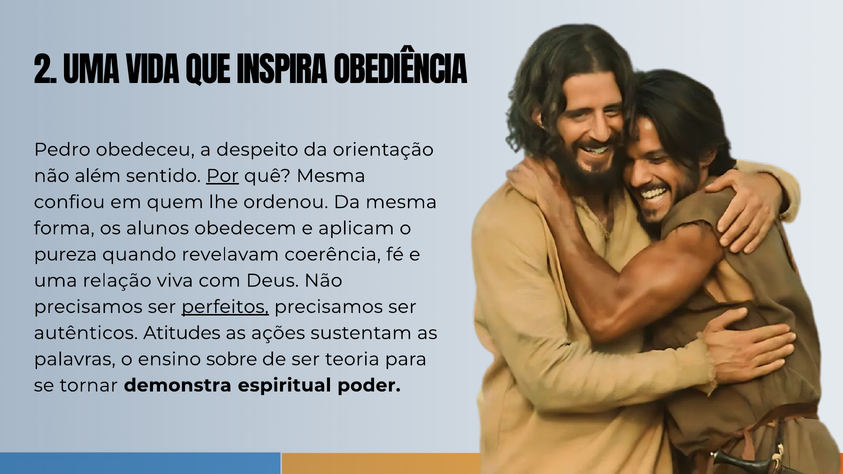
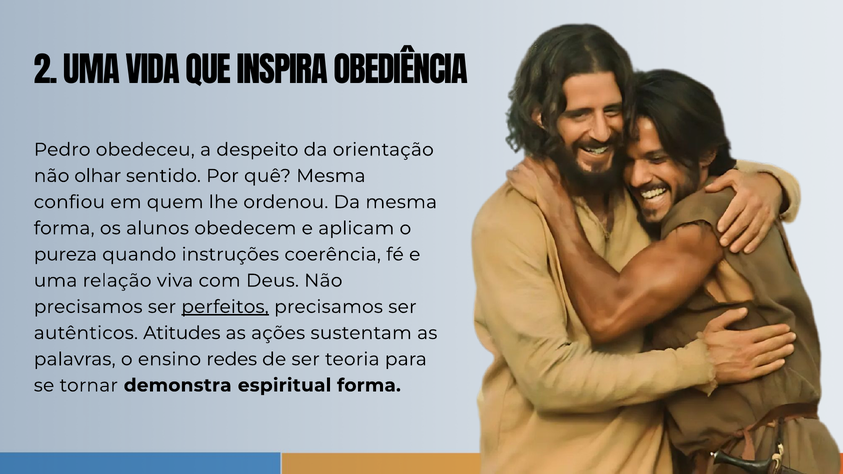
além: além -> olhar
Por underline: present -> none
revelavam: revelavam -> instruções
sobre: sobre -> redes
espiritual poder: poder -> forma
